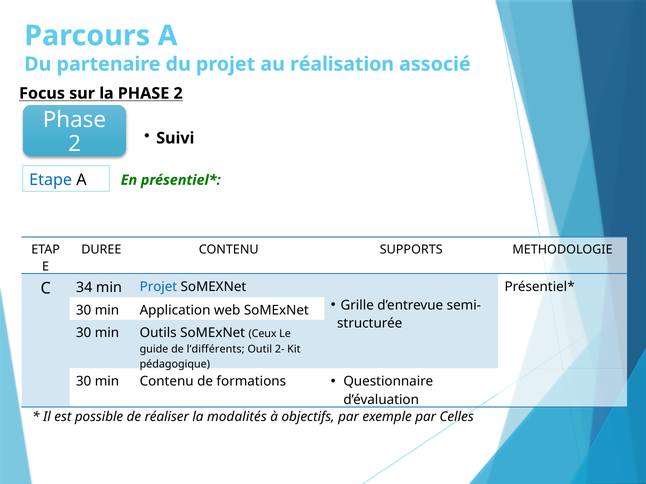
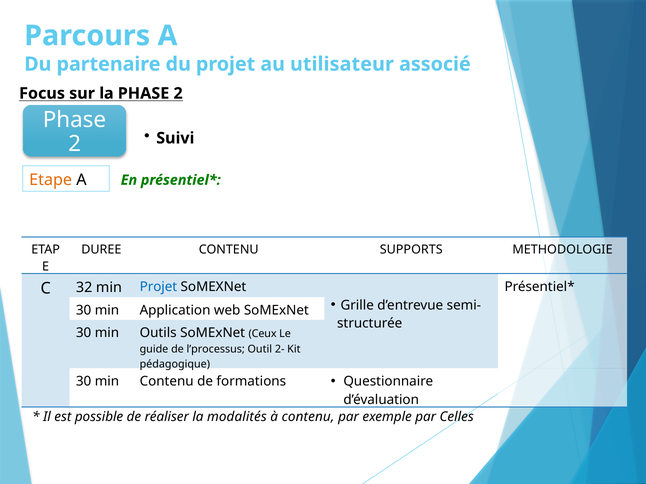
réalisation: réalisation -> utilisateur
Etape colour: blue -> orange
34: 34 -> 32
l’différents: l’différents -> l’processus
à objectifs: objectifs -> contenu
